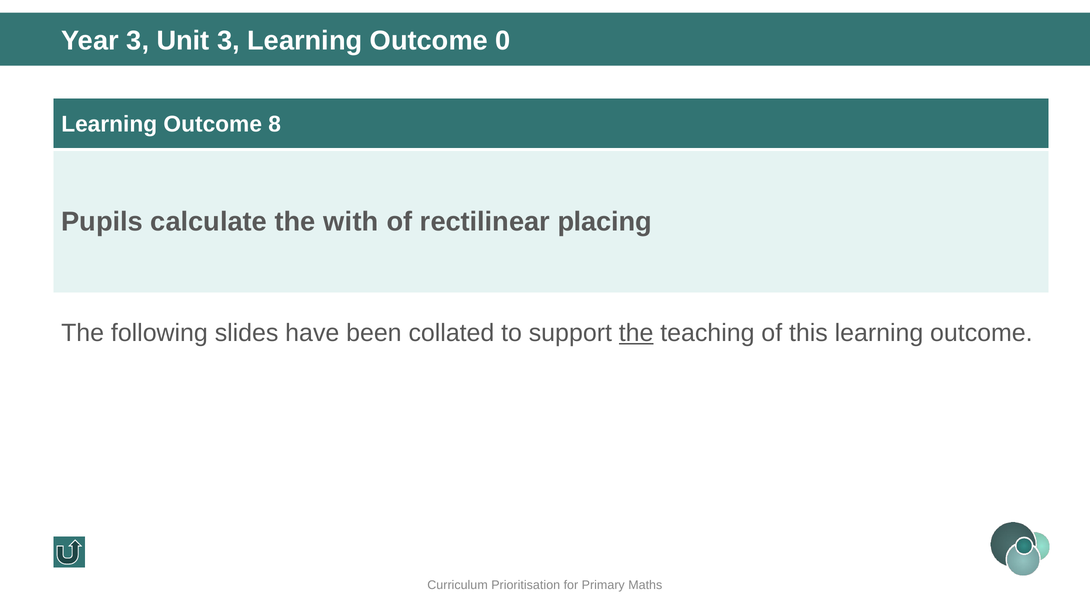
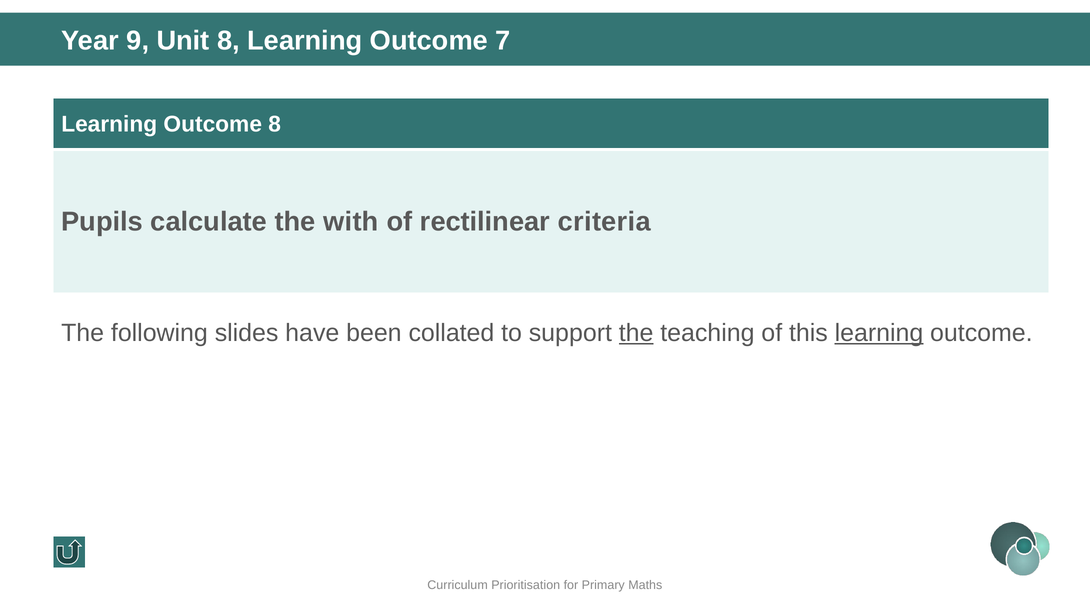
Year 3: 3 -> 9
Unit 3: 3 -> 8
0: 0 -> 7
placing: placing -> criteria
learning at (879, 333) underline: none -> present
